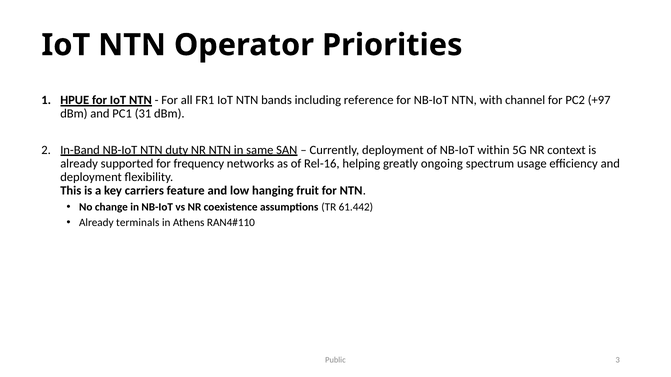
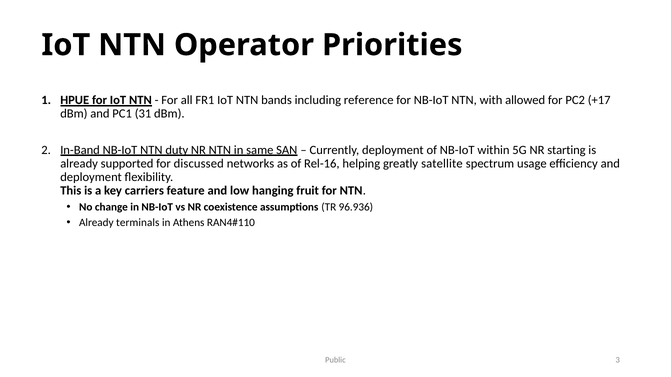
channel: channel -> allowed
+97: +97 -> +17
context: context -> starting
frequency: frequency -> discussed
ongoing: ongoing -> satellite
61.442: 61.442 -> 96.936
